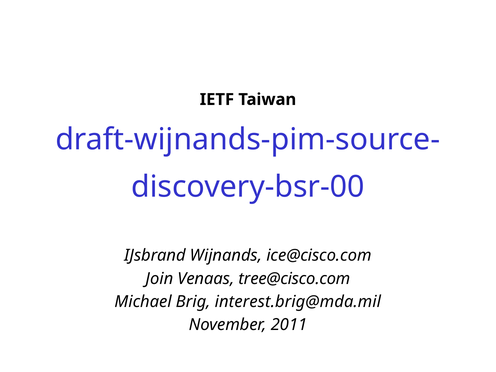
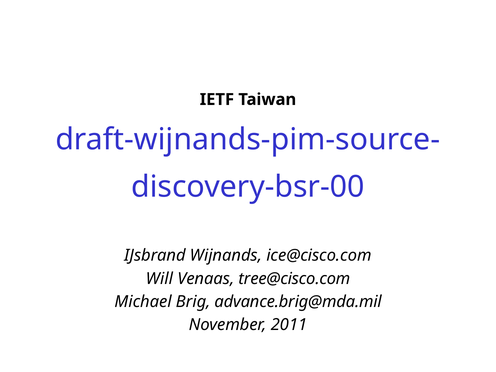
Join: Join -> Will
interest.brig@mda.mil: interest.brig@mda.mil -> advance.brig@mda.mil
